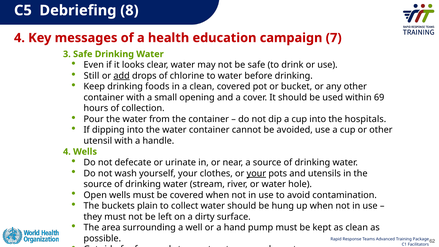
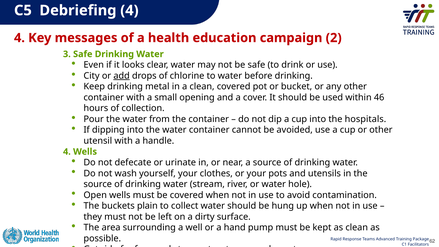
Debriefing 8: 8 -> 4
7: 7 -> 2
Still: Still -> City
foods: foods -> metal
69: 69 -> 46
your at (256, 173) underline: present -> none
